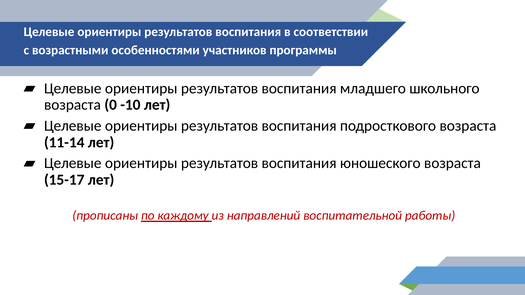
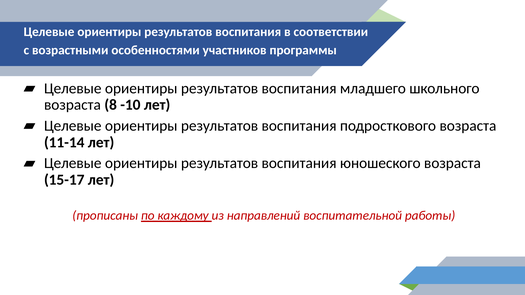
0: 0 -> 8
